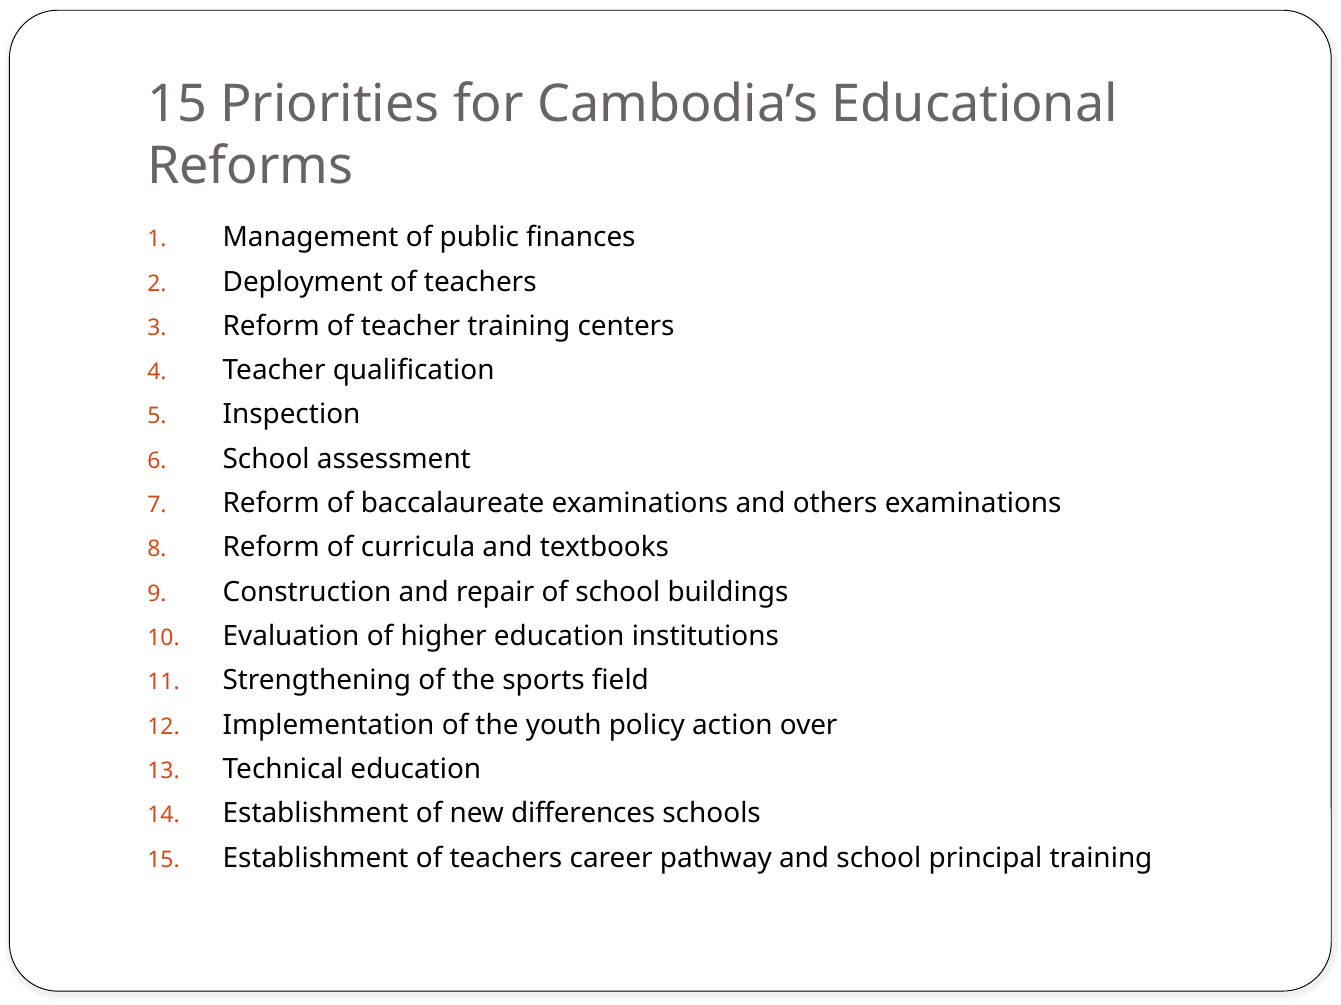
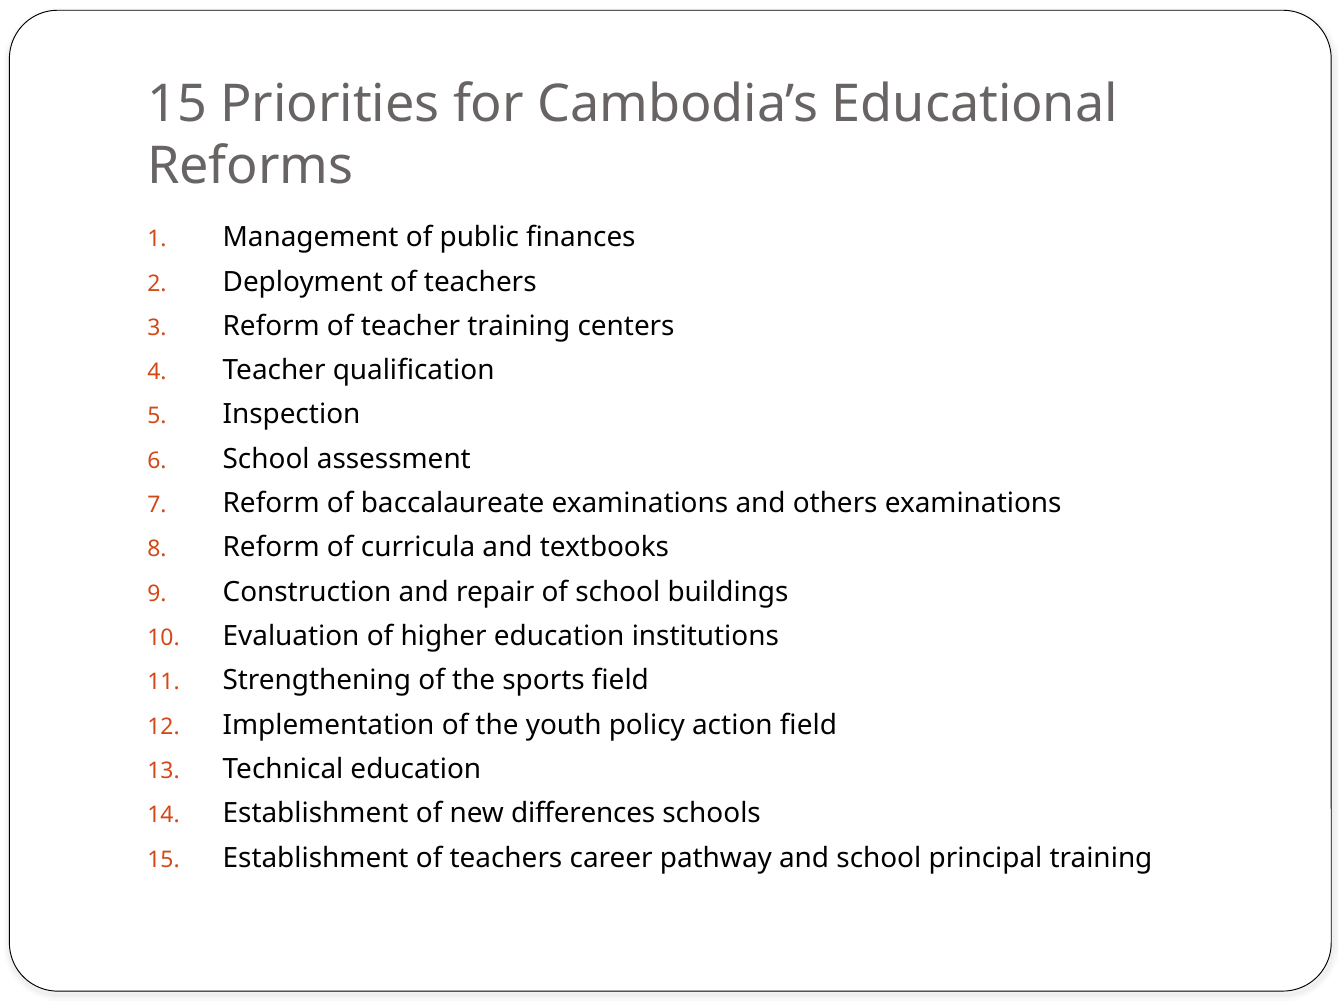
action over: over -> field
